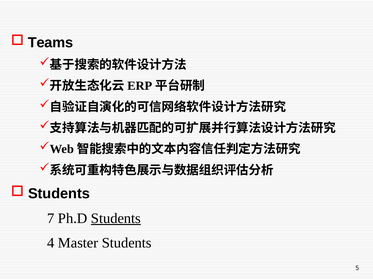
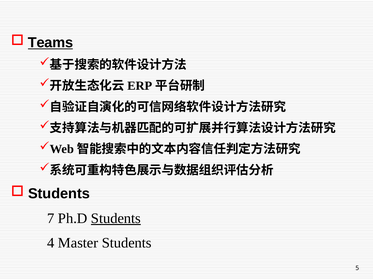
Teams underline: none -> present
